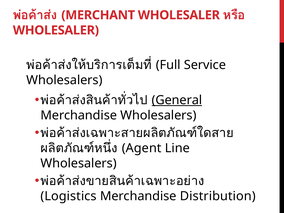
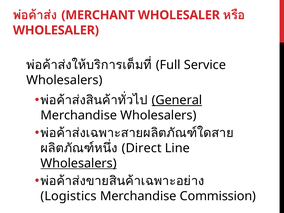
Agent: Agent -> Direct
Wholesalers at (79, 163) underline: none -> present
Distribution: Distribution -> Commission
